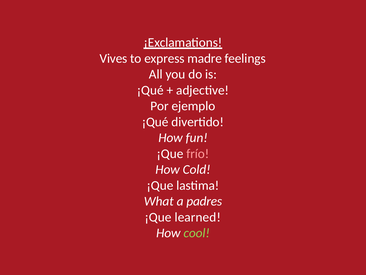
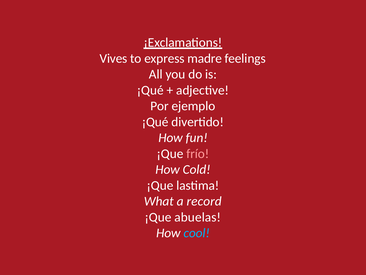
padres: padres -> record
learned: learned -> abuelas
cool colour: light green -> light blue
